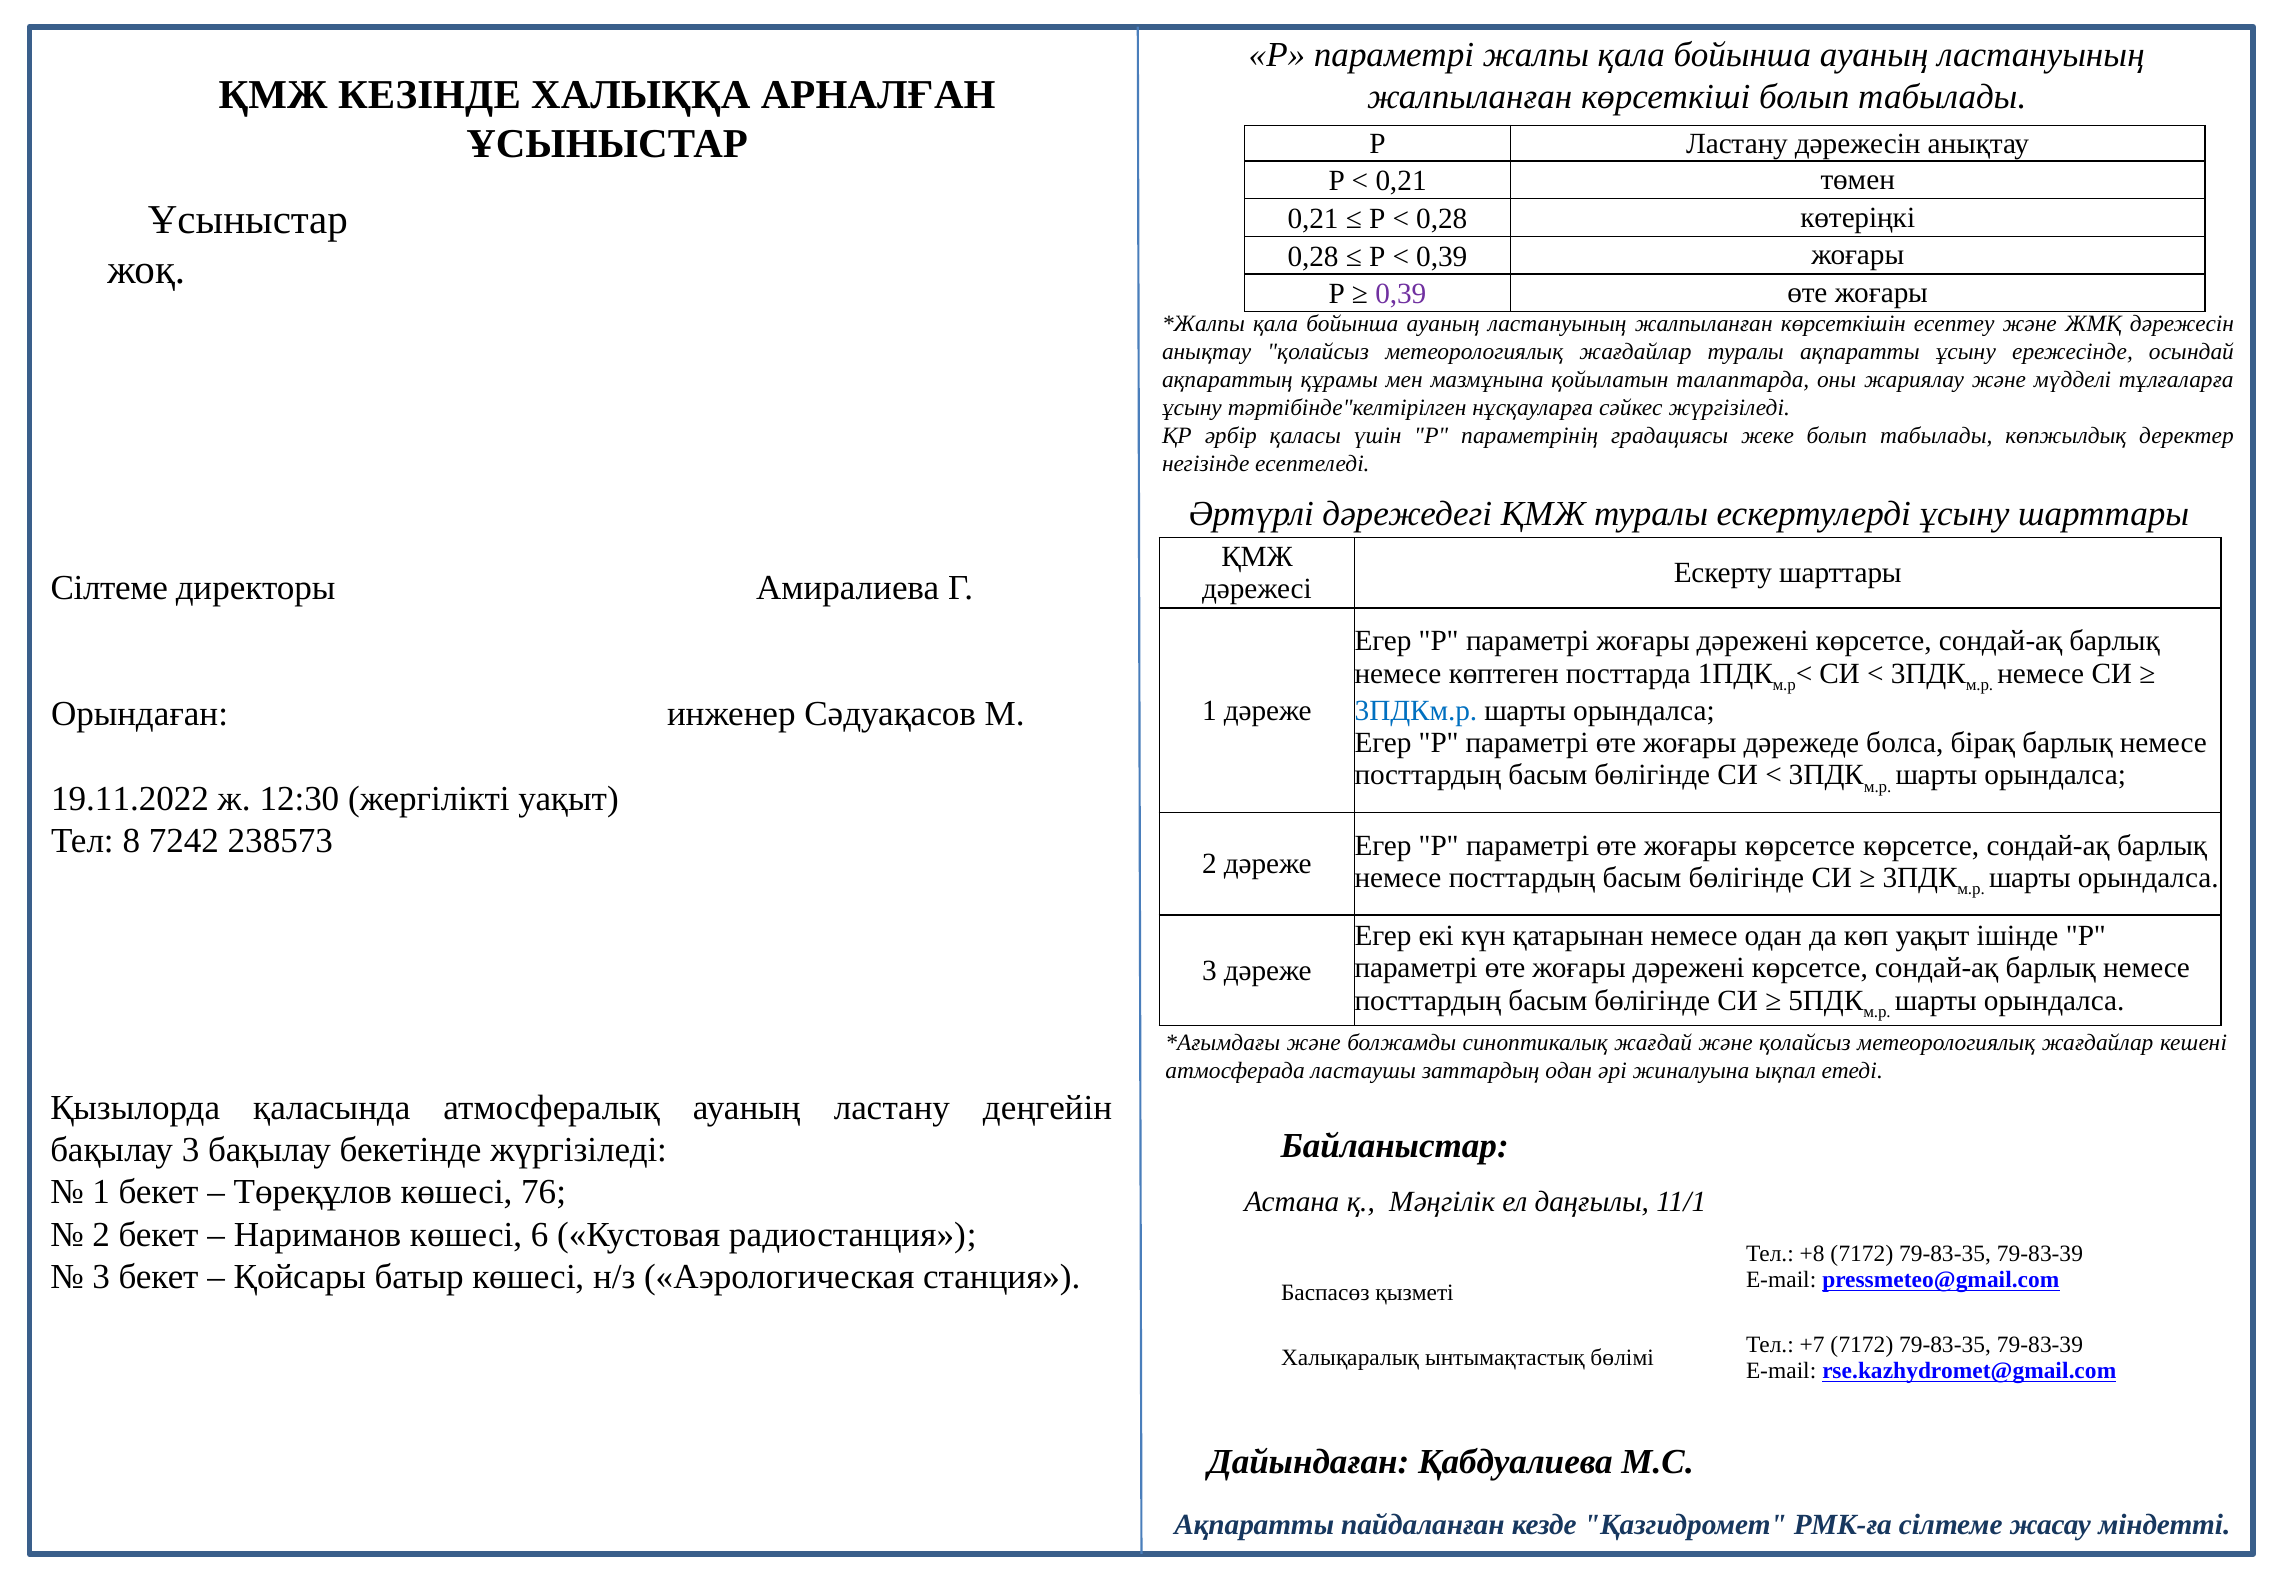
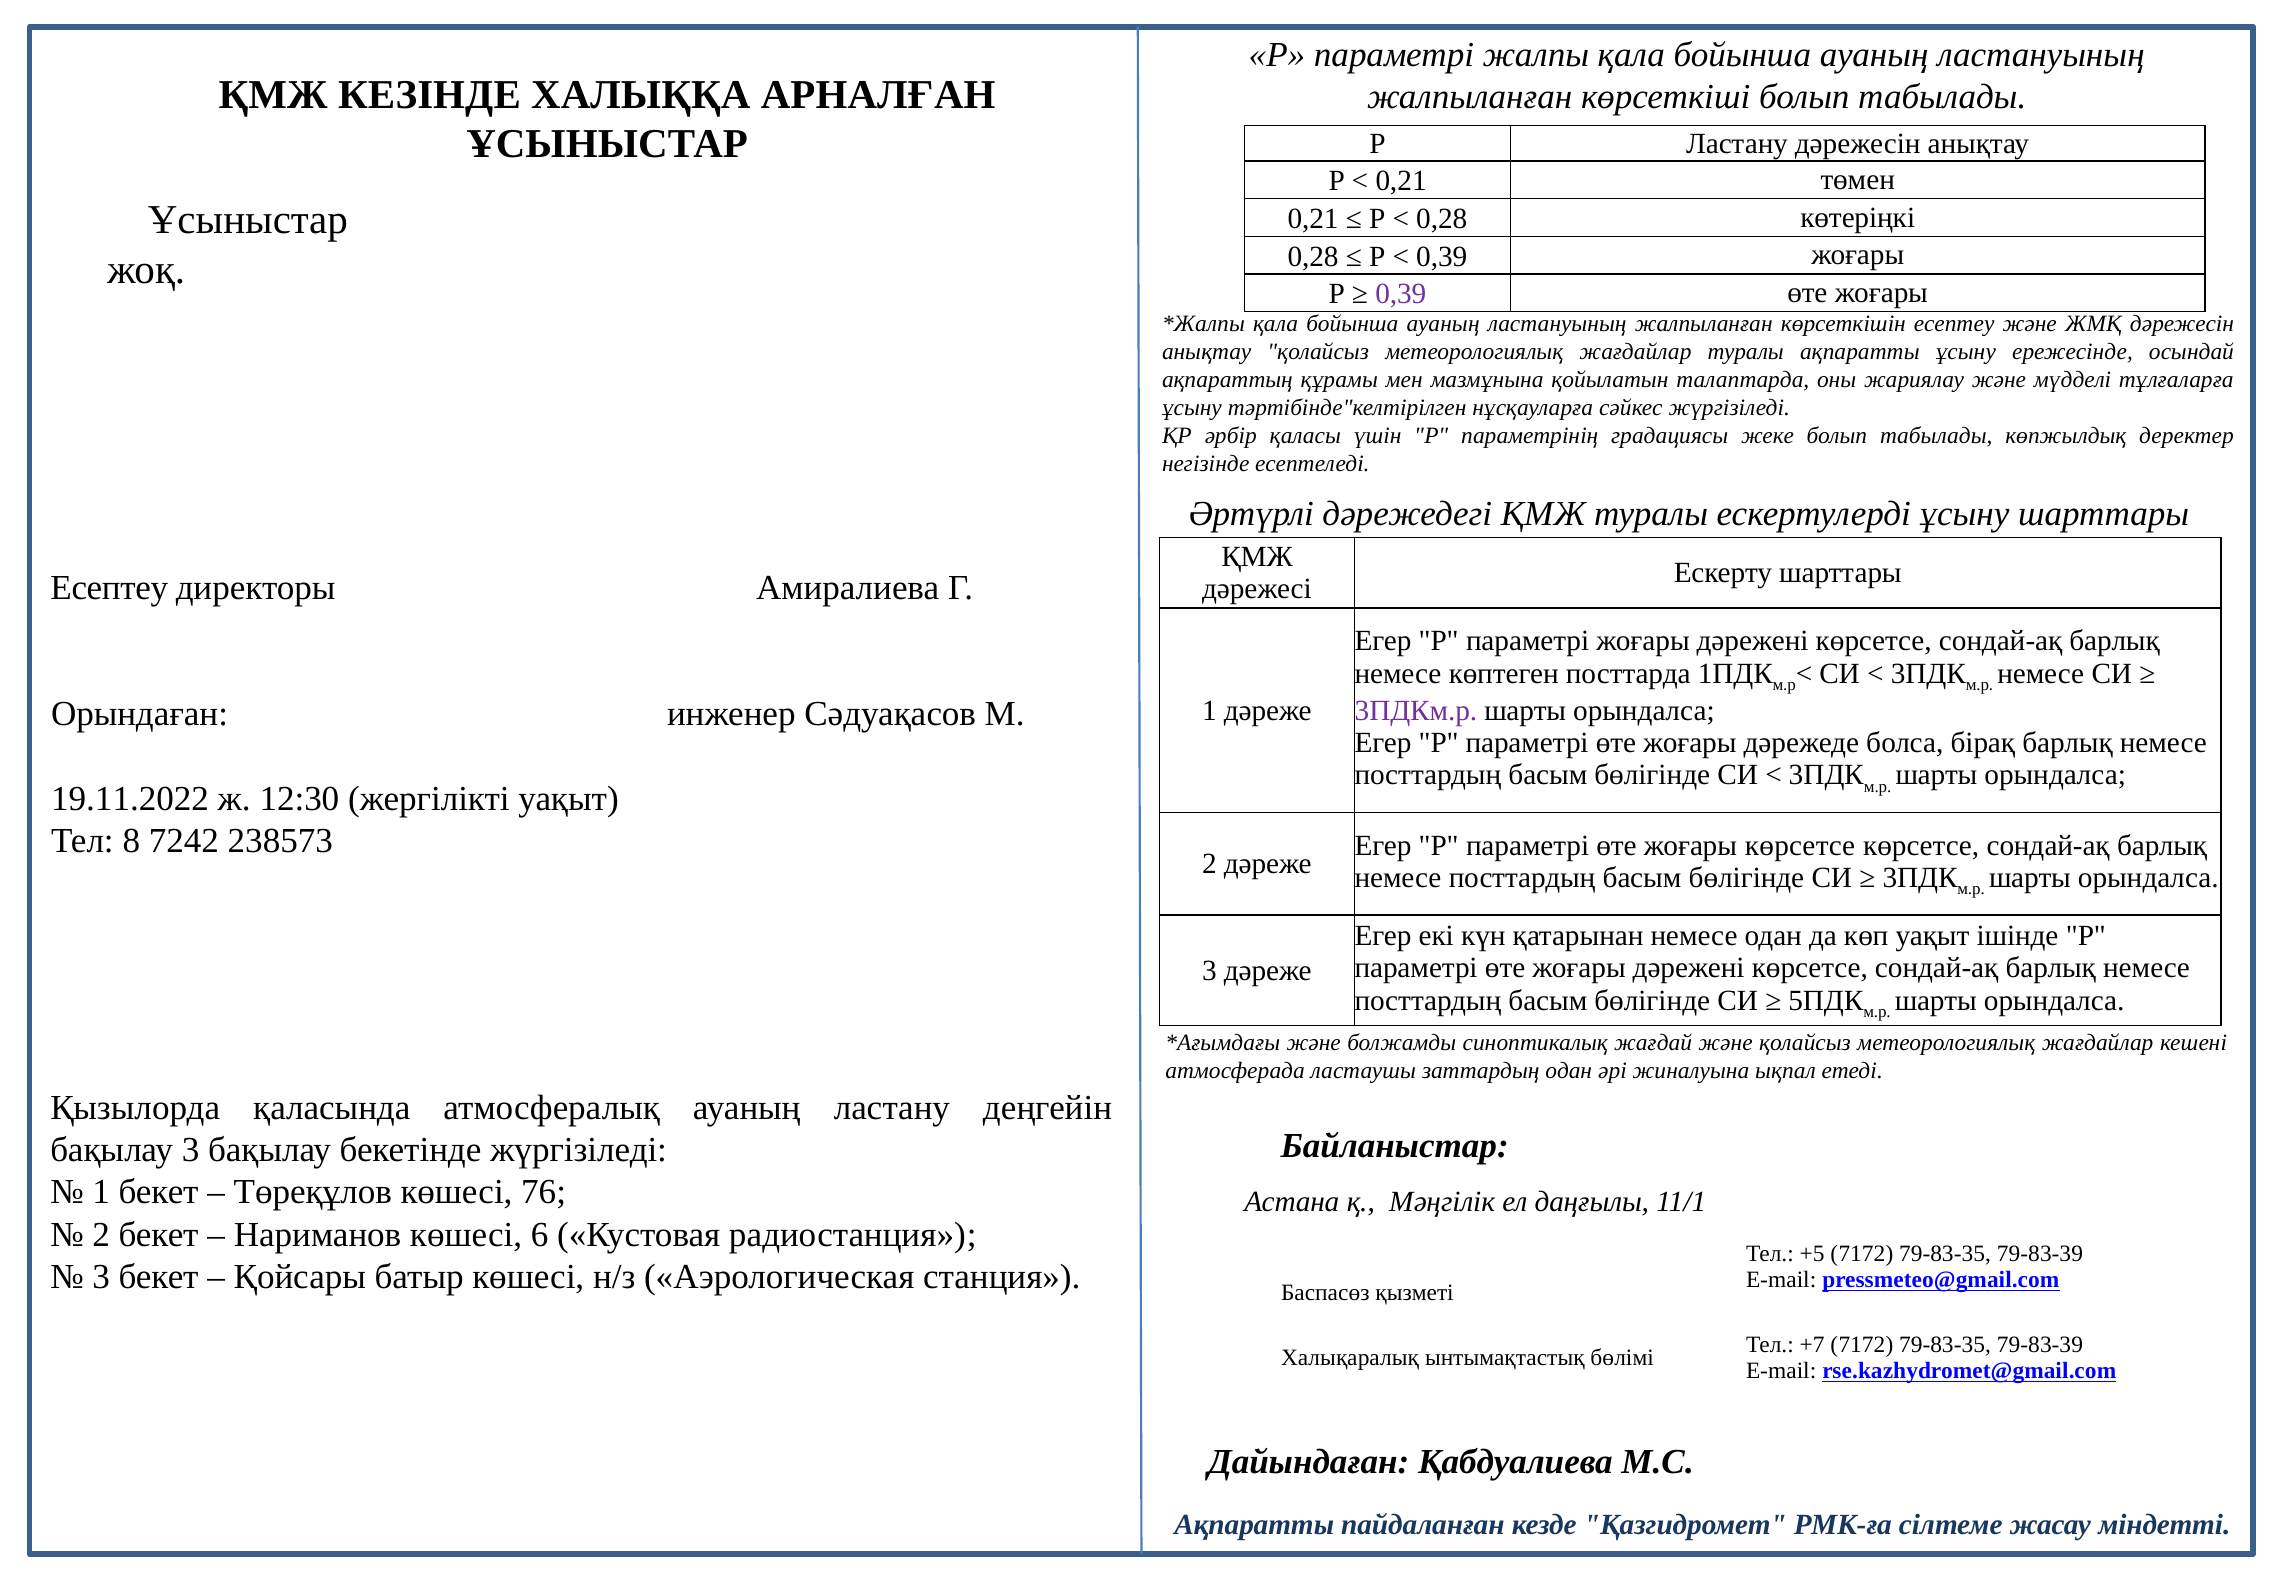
Сілтеме at (109, 587): Сілтеме -> Есептеу
3ПДКм.р colour: blue -> purple
+8: +8 -> +5
